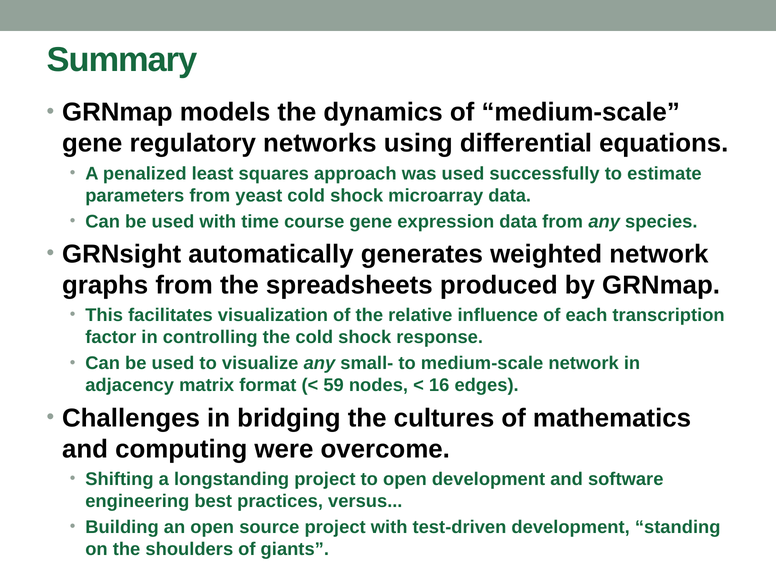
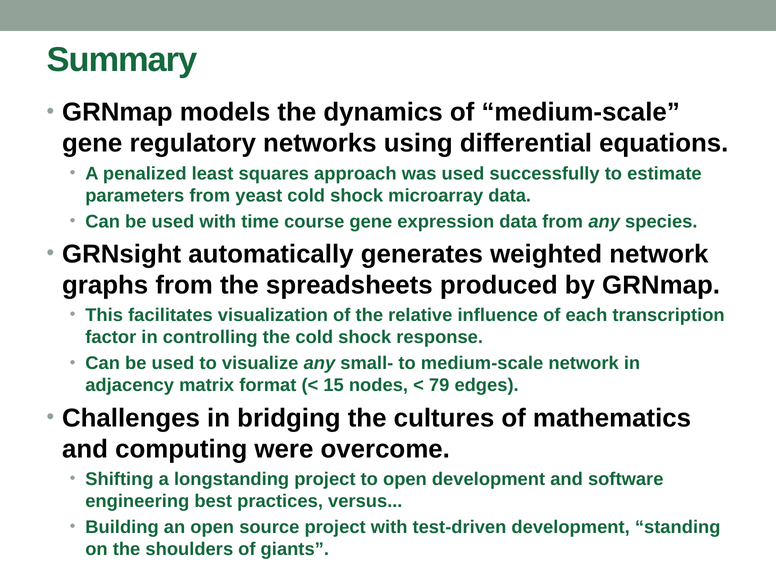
59: 59 -> 15
16: 16 -> 79
